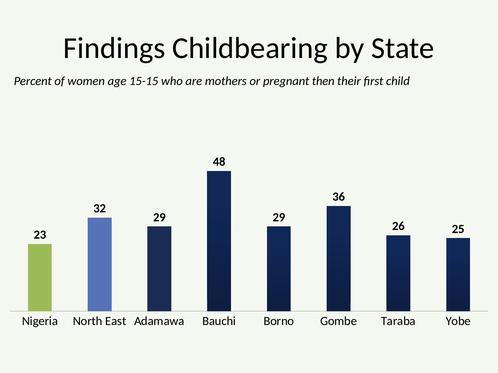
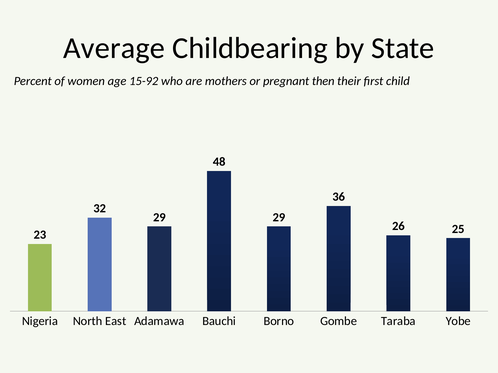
Findings: Findings -> Average
15-15: 15-15 -> 15-92
